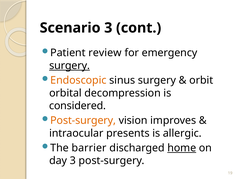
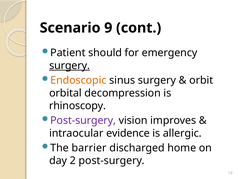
Scenario 3: 3 -> 9
review: review -> should
considered: considered -> rhinoscopy
Post-surgery at (83, 120) colour: orange -> purple
presents: presents -> evidence
home underline: present -> none
day 3: 3 -> 2
